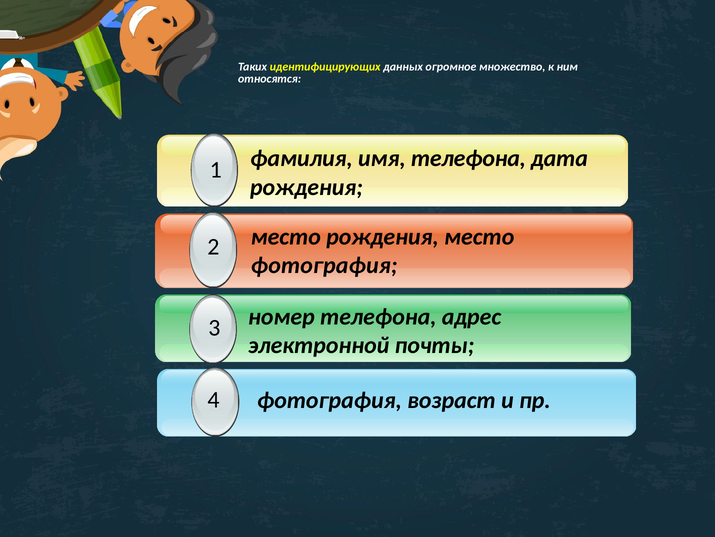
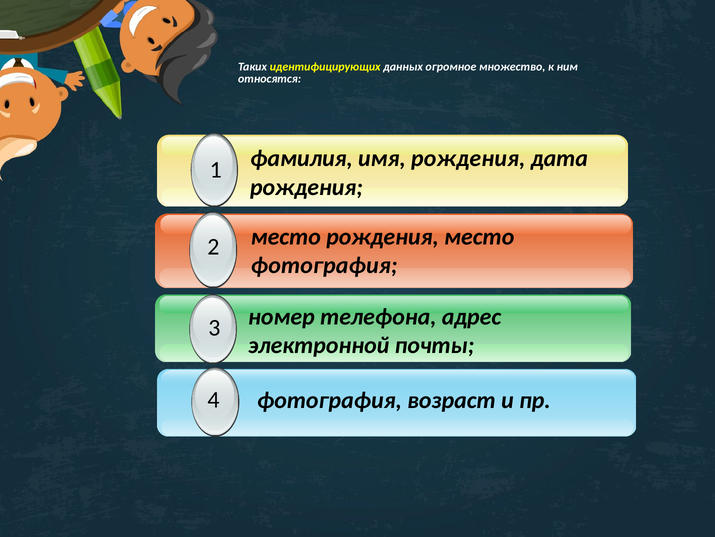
имя телефона: телефона -> рождения
